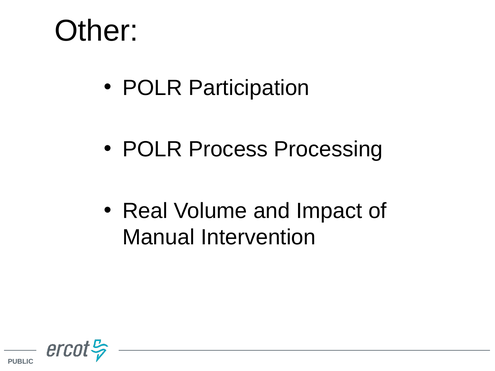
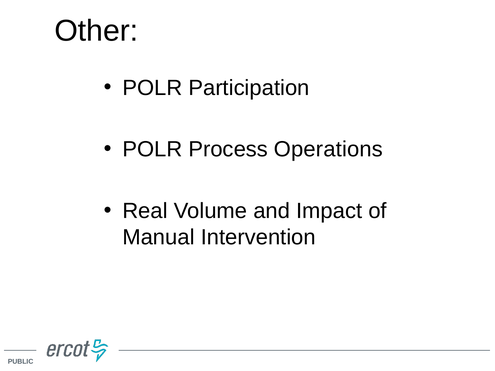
Processing: Processing -> Operations
